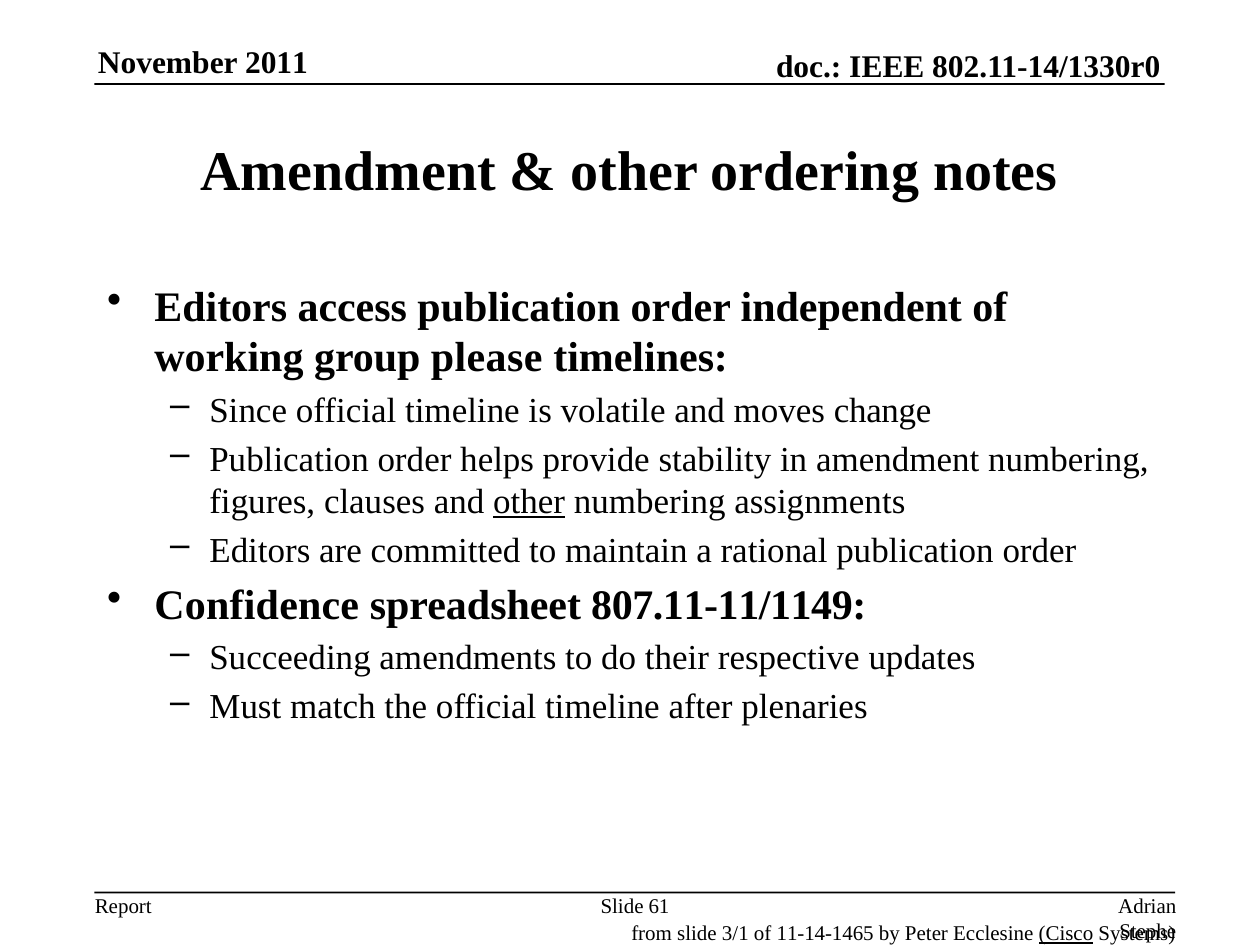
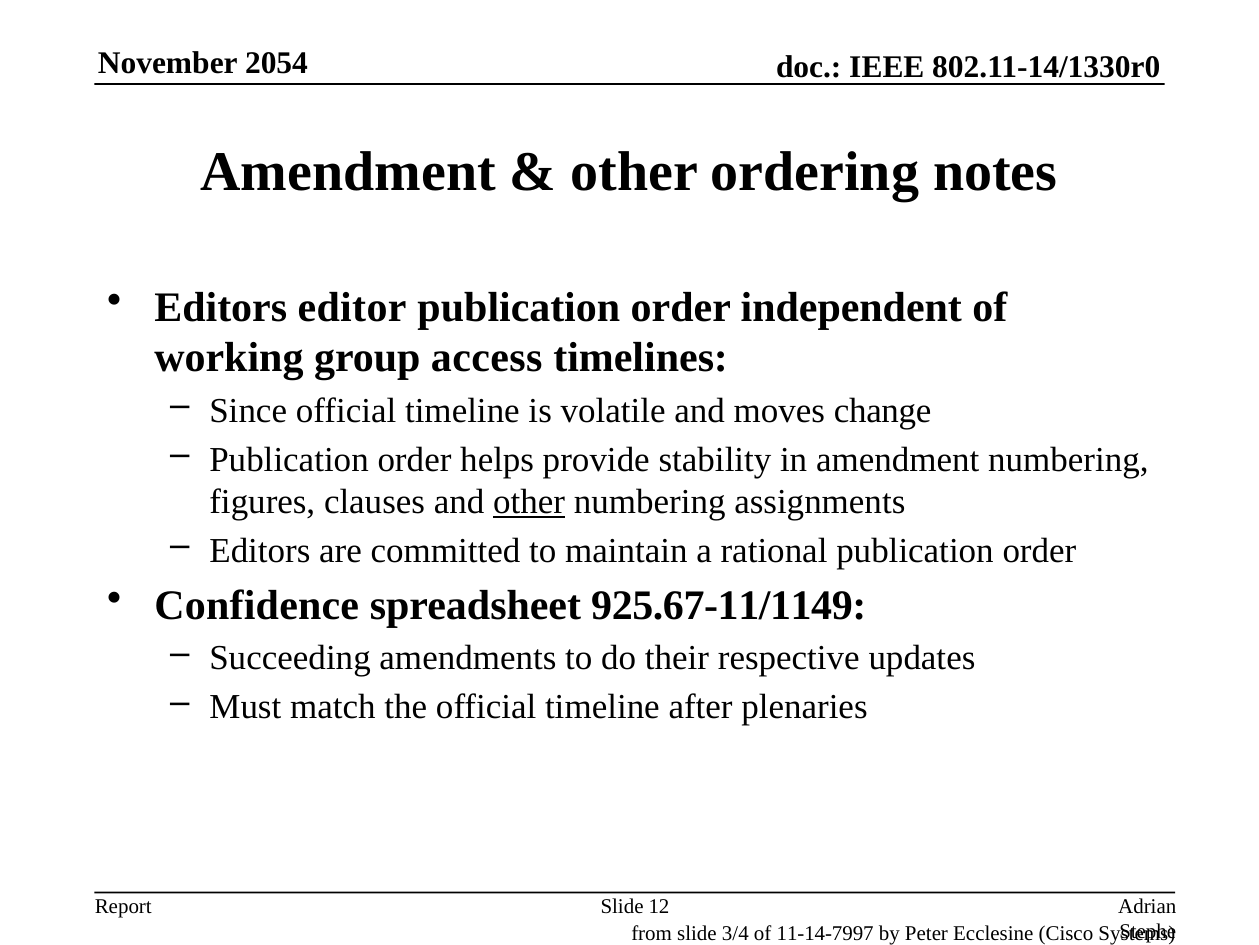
2011: 2011 -> 2054
access: access -> editor
please: please -> access
807.11-11/1149: 807.11-11/1149 -> 925.67-11/1149
61: 61 -> 12
3/1: 3/1 -> 3/4
11-14-1465: 11-14-1465 -> 11-14-7997
Cisco underline: present -> none
